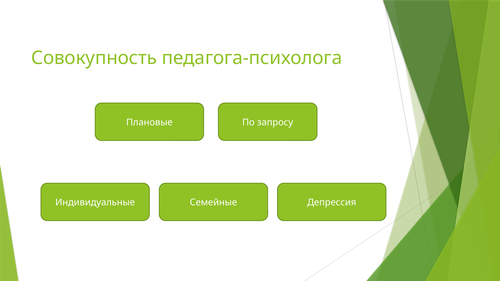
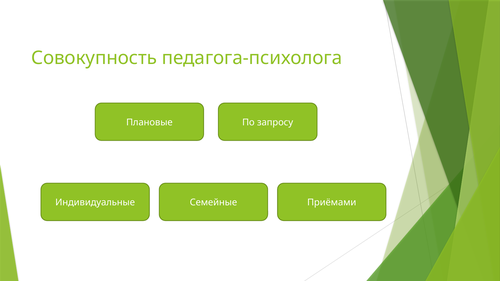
Депрессия: Депрессия -> Приёмами
